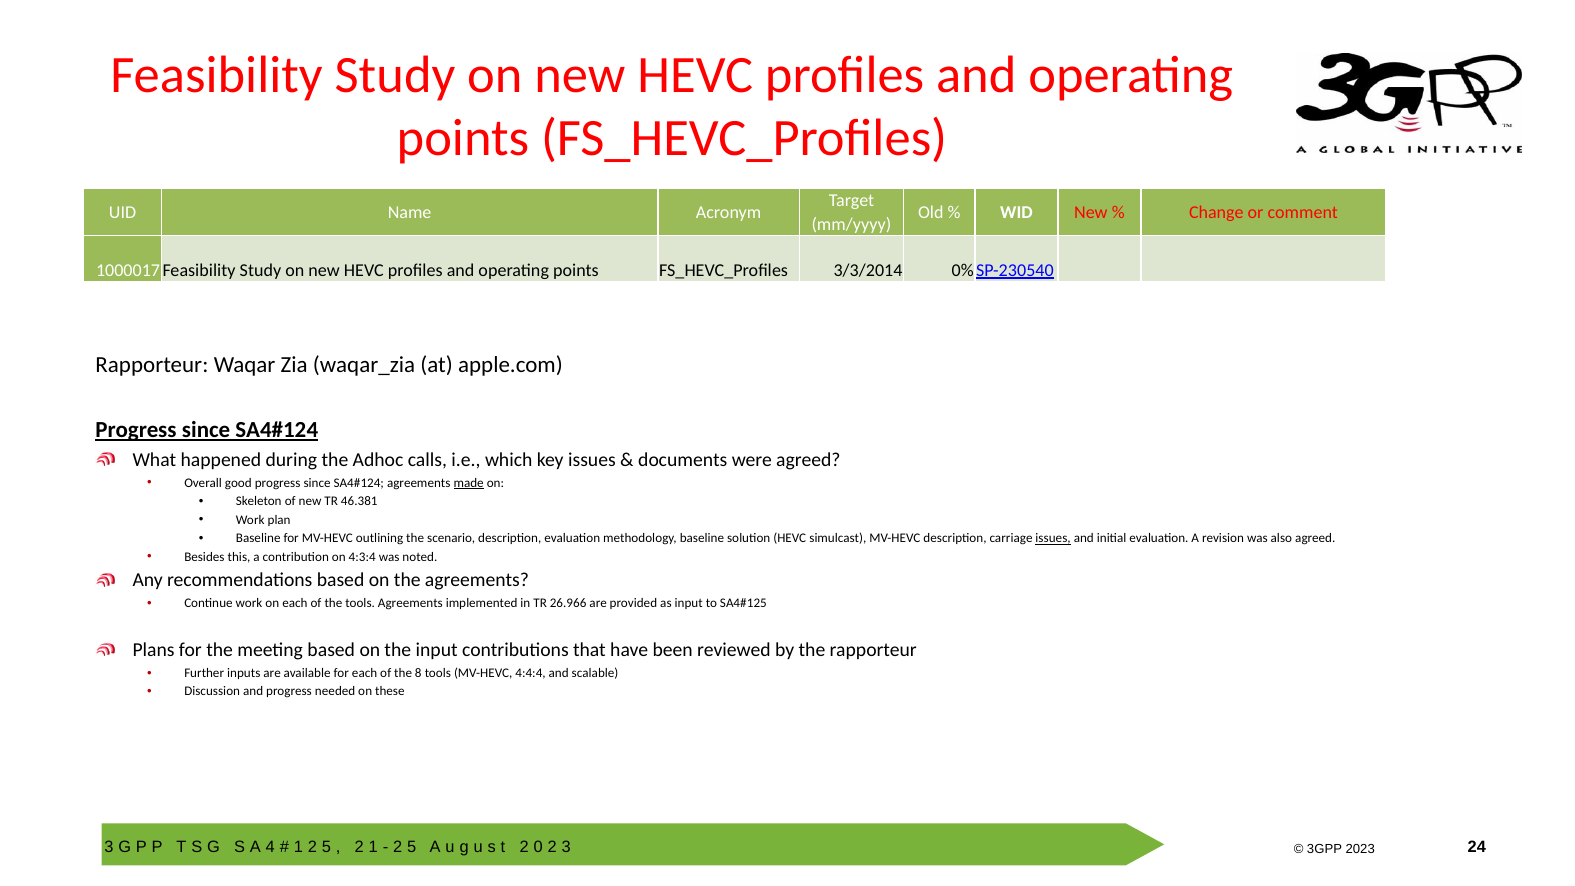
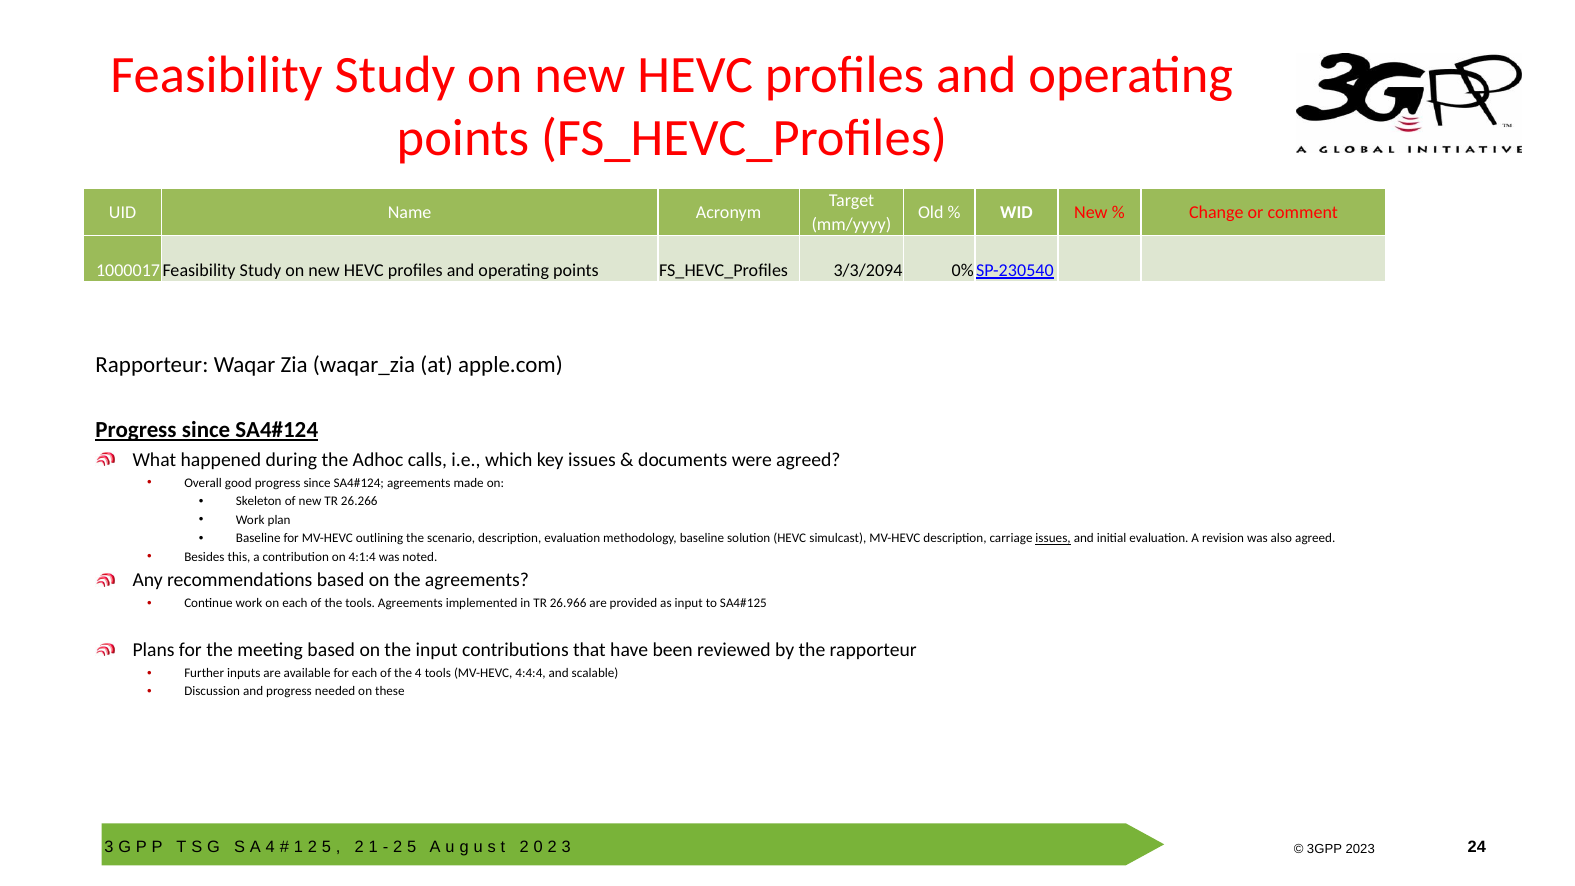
3/3/2014: 3/3/2014 -> 3/3/2094
made underline: present -> none
46.381: 46.381 -> 26.266
4:3:4: 4:3:4 -> 4:1:4
the 8: 8 -> 4
